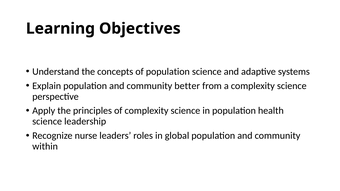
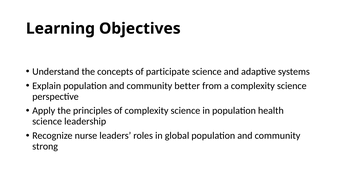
of population: population -> participate
within: within -> strong
